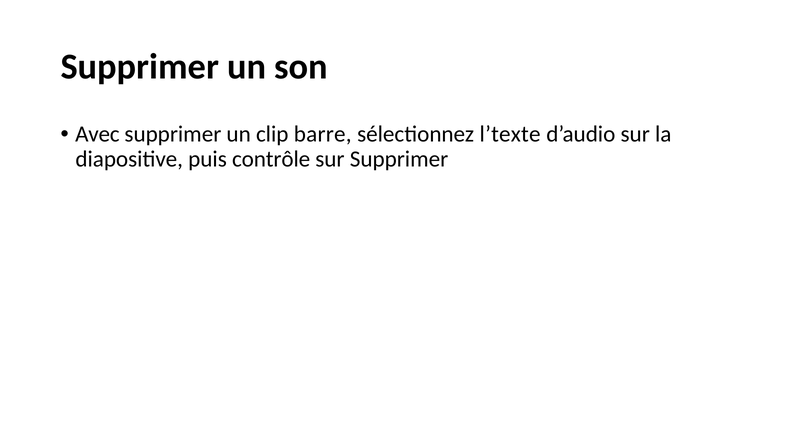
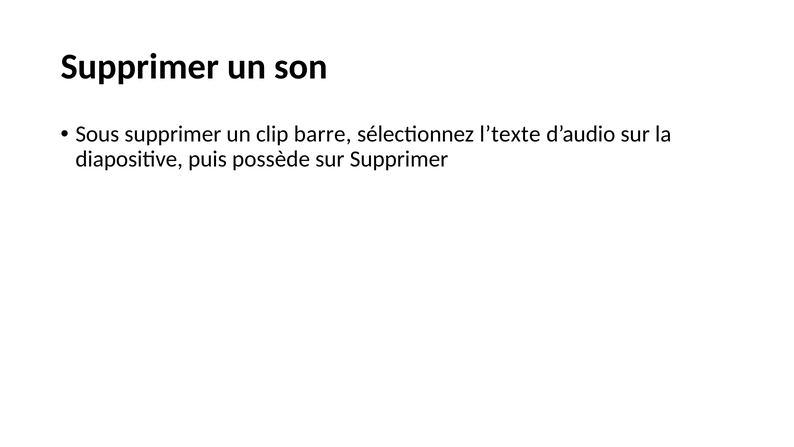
Avec: Avec -> Sous
contrôle: contrôle -> possède
